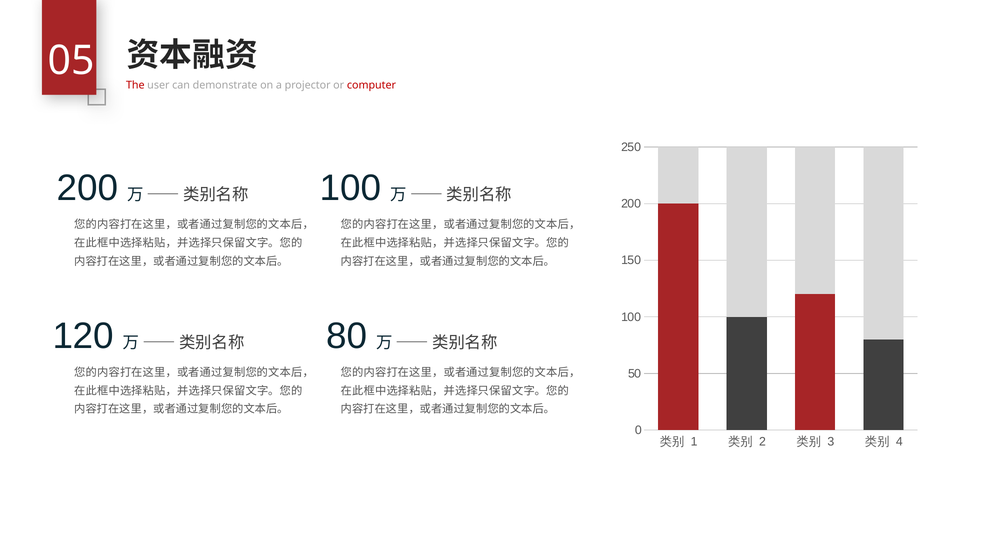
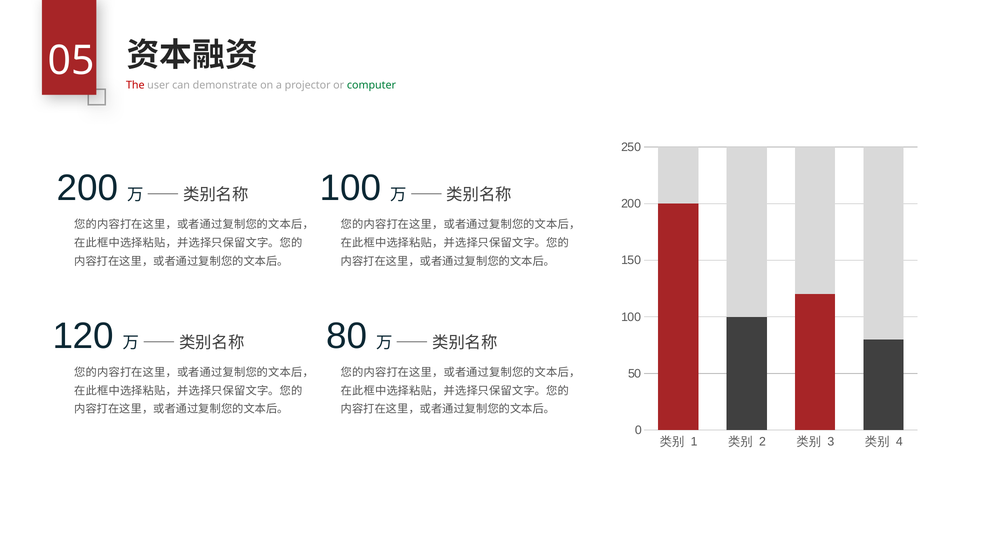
computer colour: red -> green
